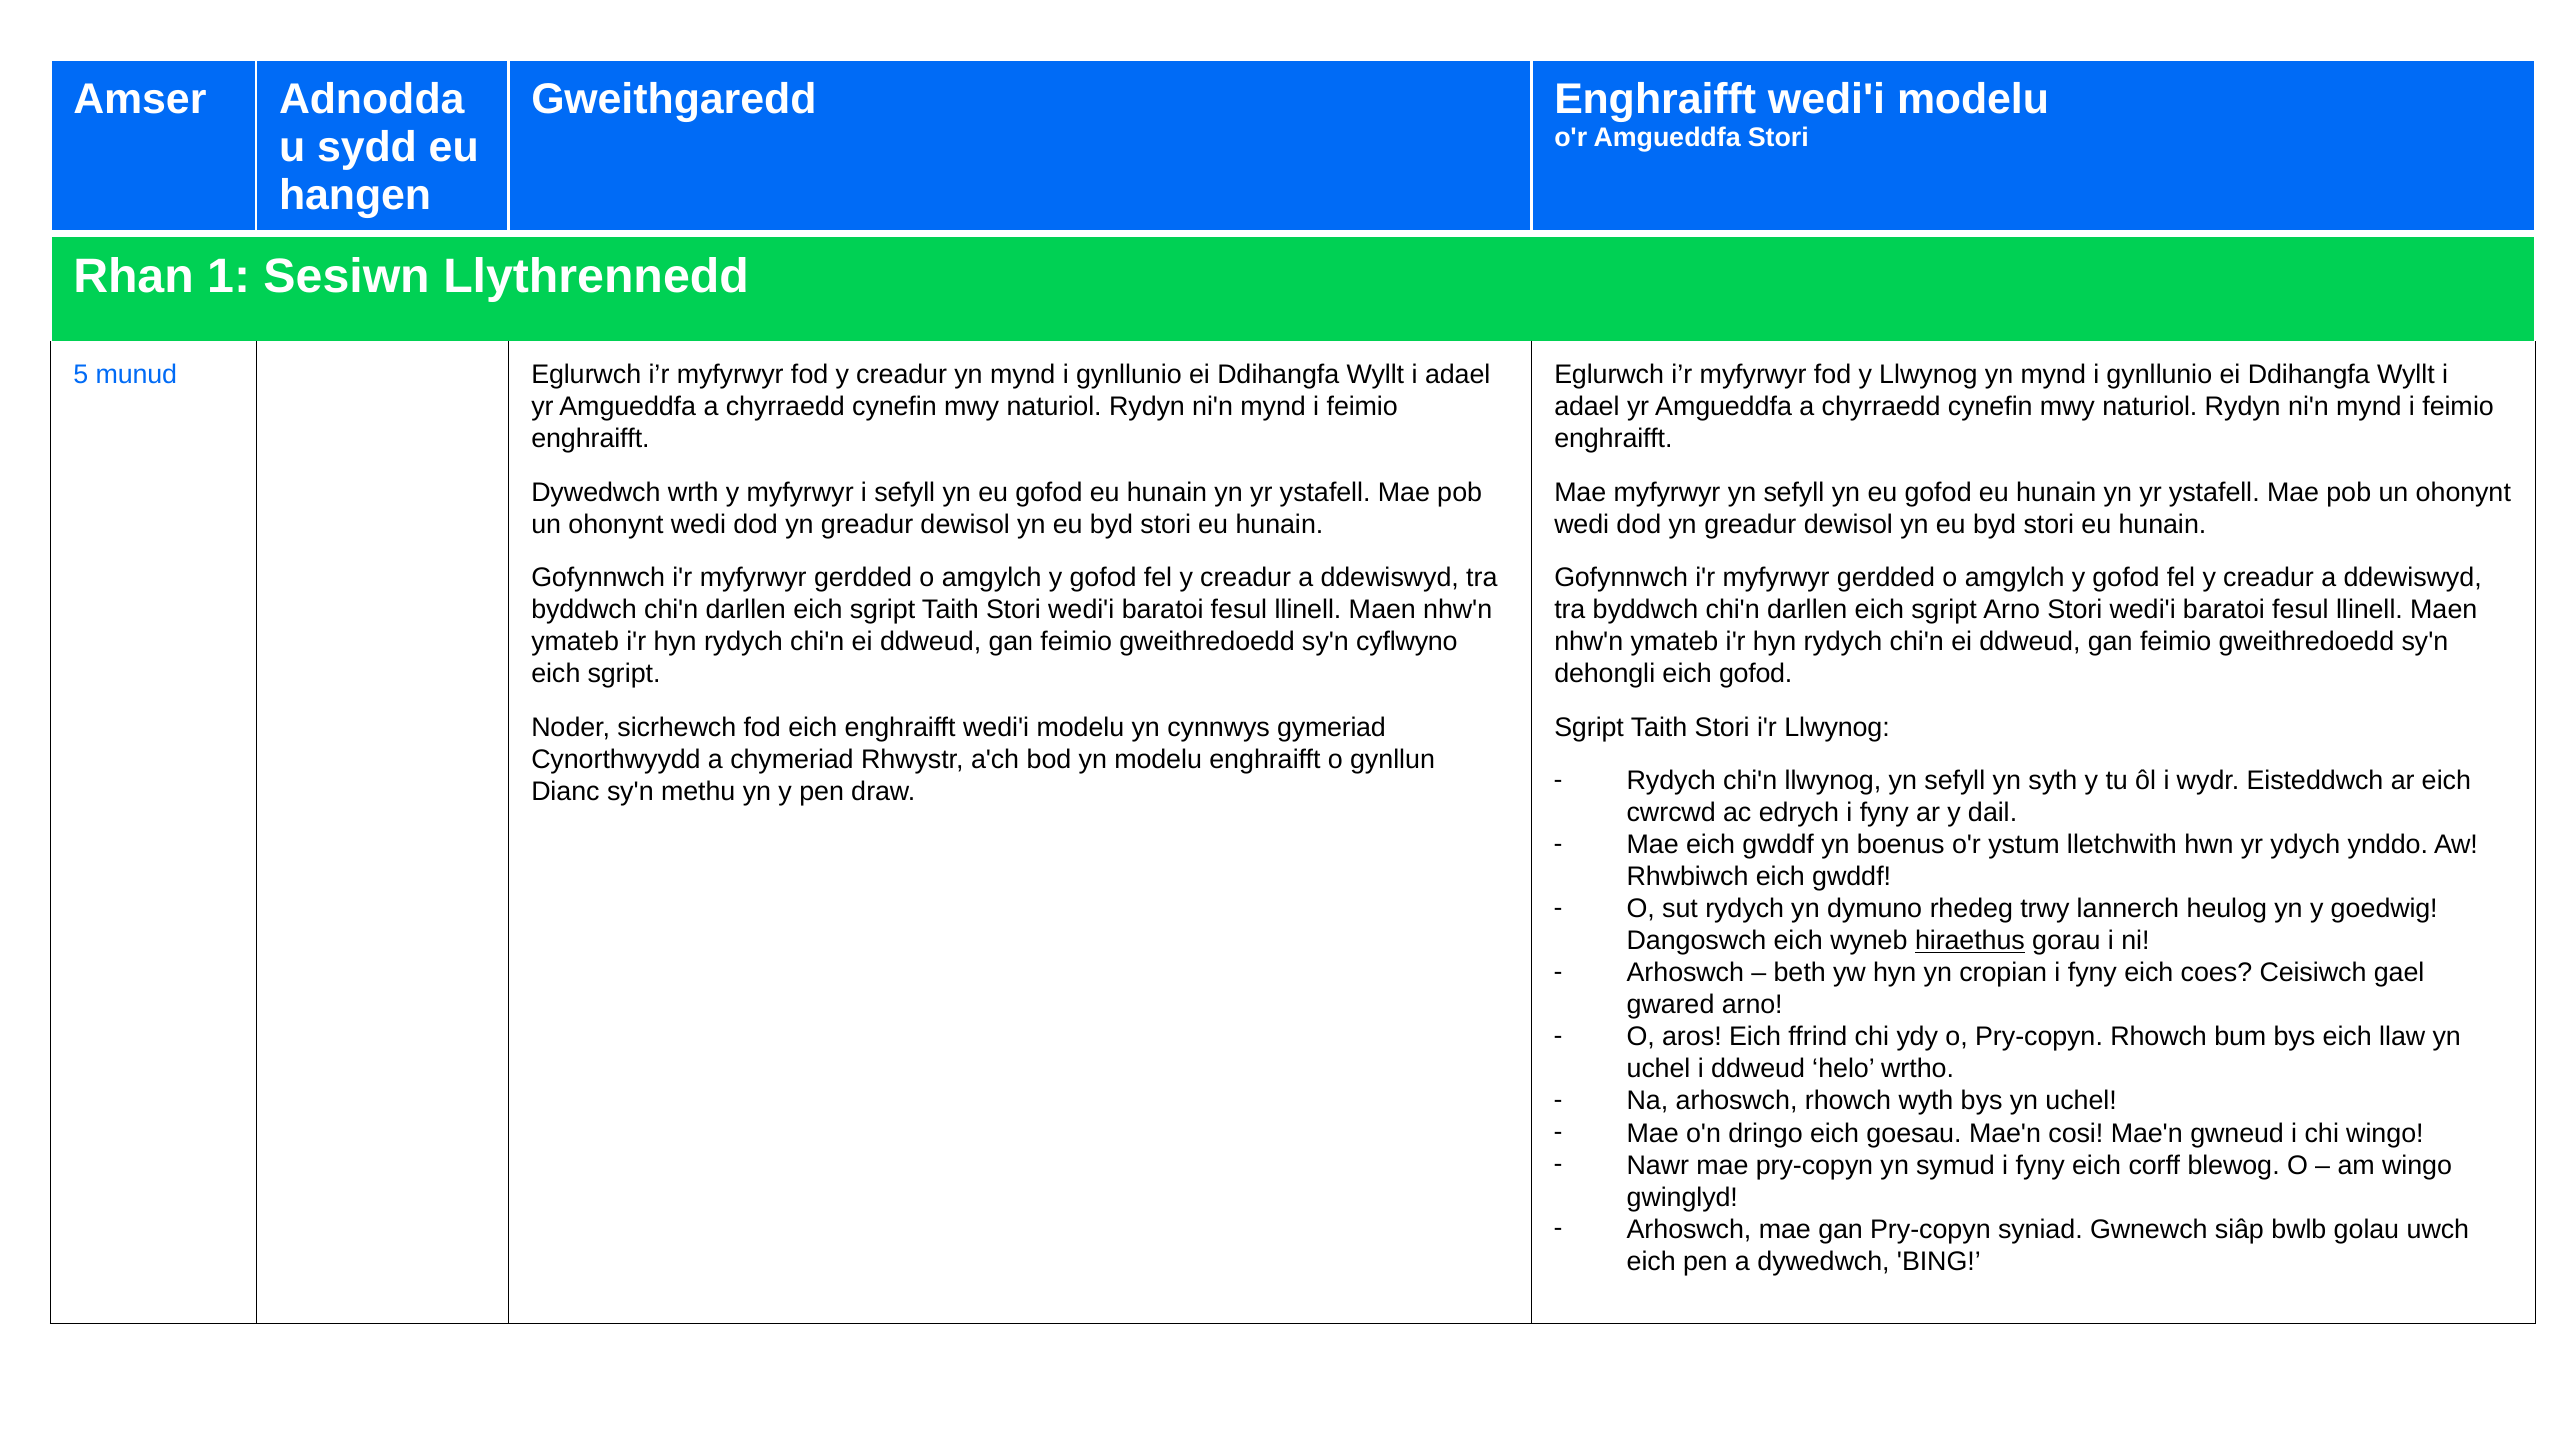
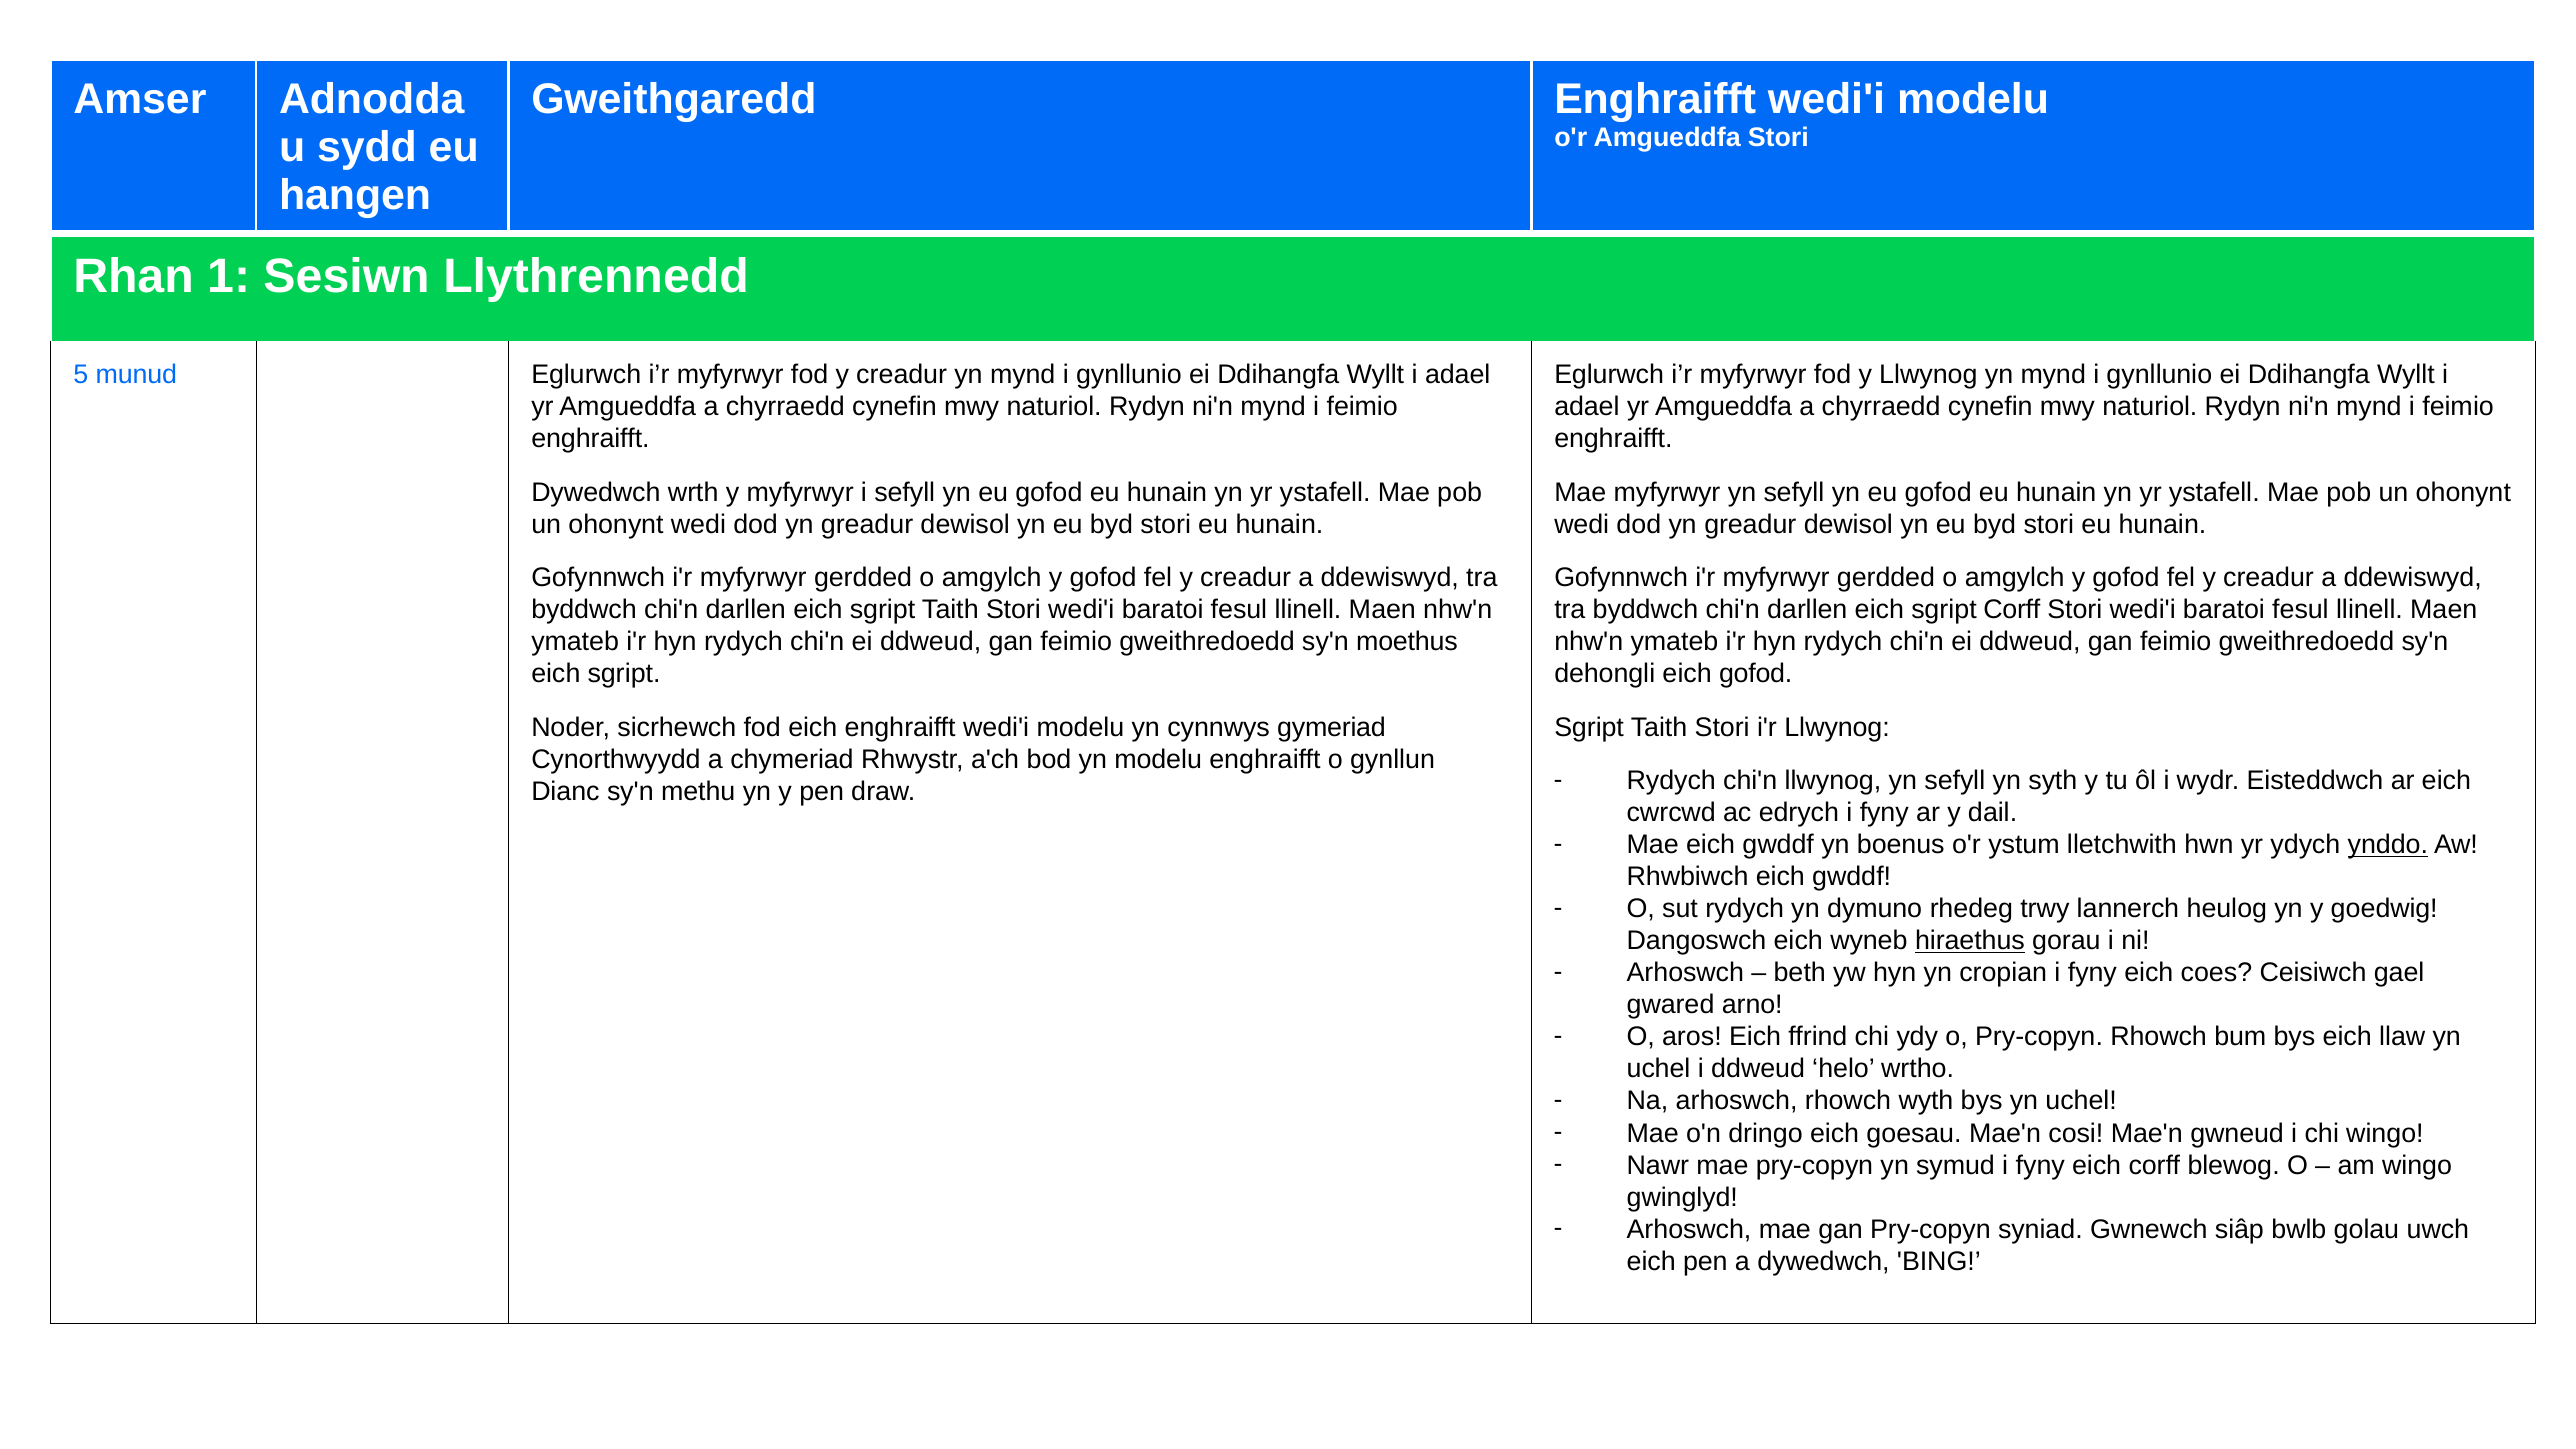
sgript Arno: Arno -> Corff
cyflwyno: cyflwyno -> moethus
ynddo underline: none -> present
